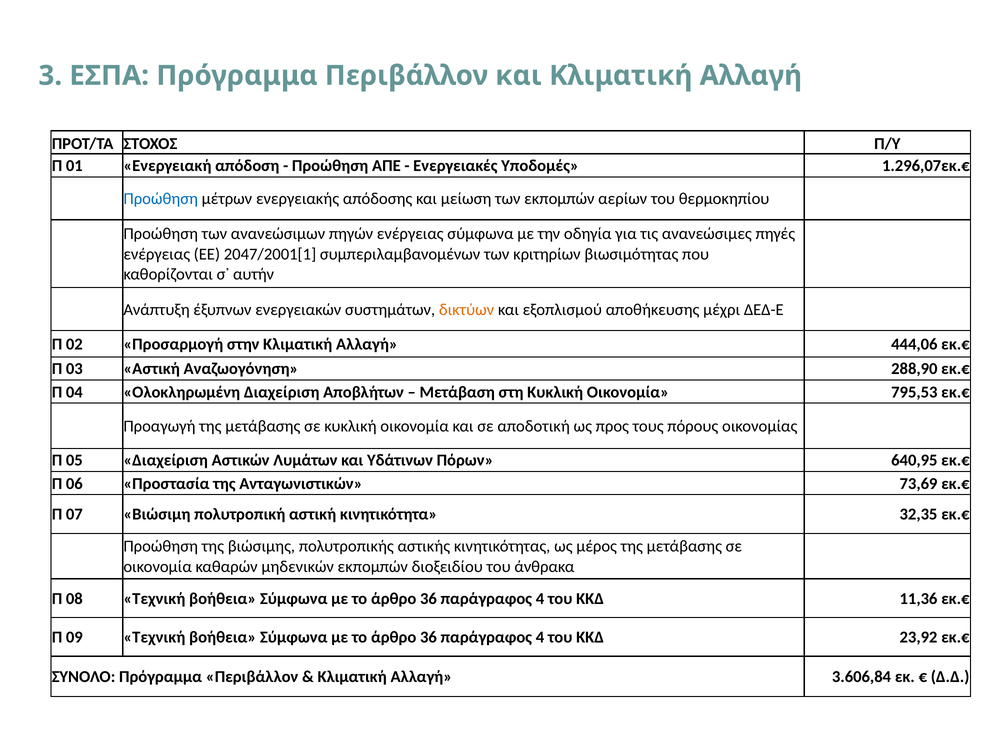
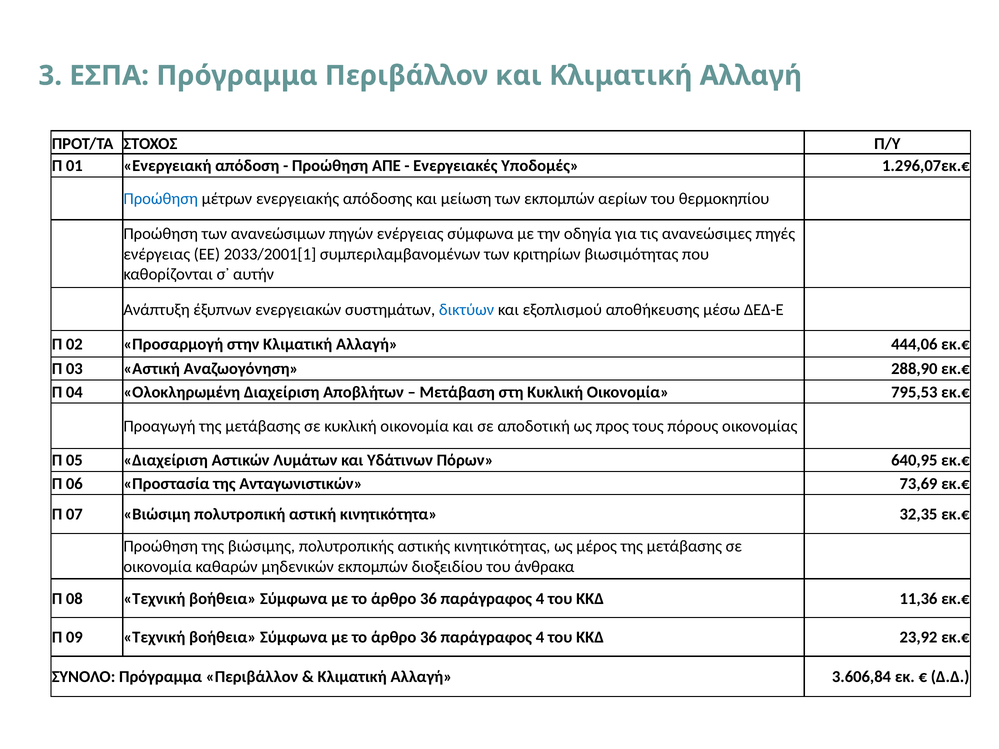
2047/2001[1: 2047/2001[1 -> 2033/2001[1
δικτύων colour: orange -> blue
μέχρι: μέχρι -> μέσω
